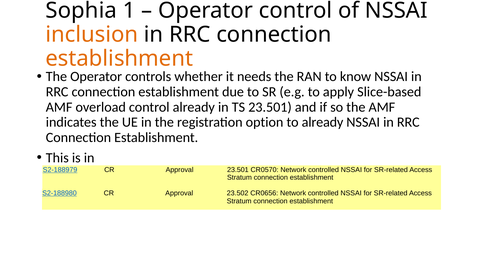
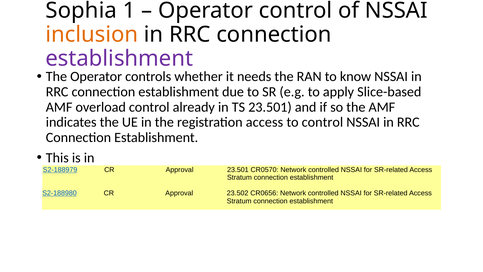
establishment at (119, 58) colour: orange -> purple
registration option: option -> access
to already: already -> control
